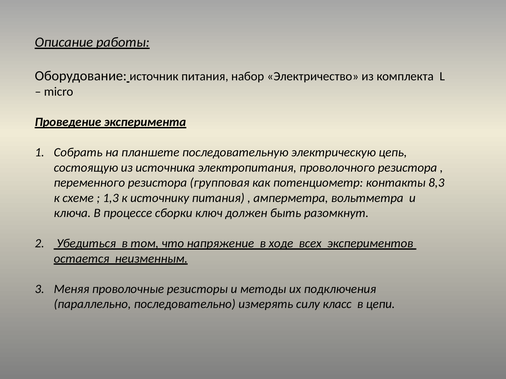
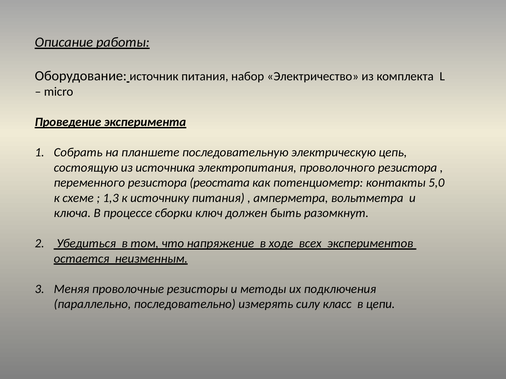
групповая: групповая -> реостата
8,3: 8,3 -> 5,0
